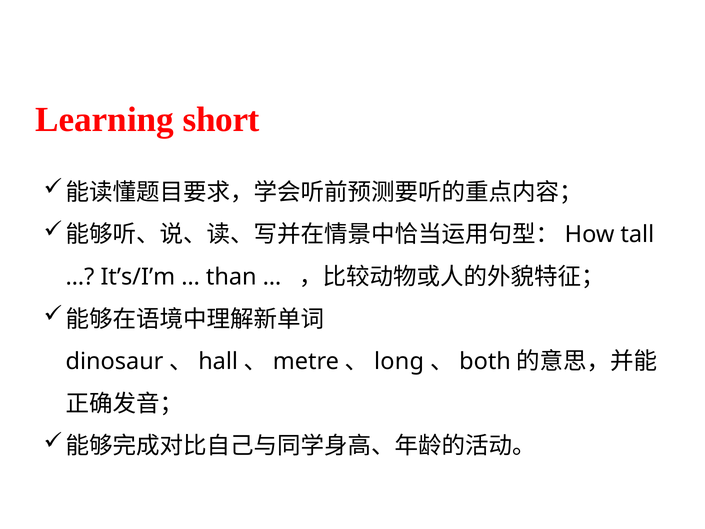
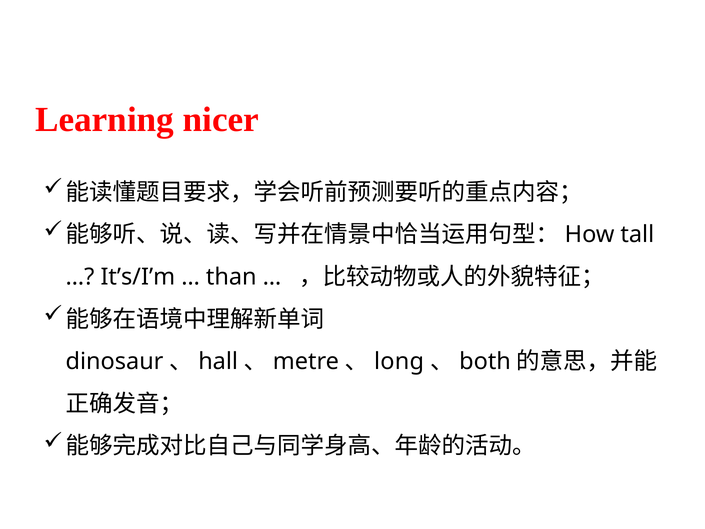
short: short -> nicer
